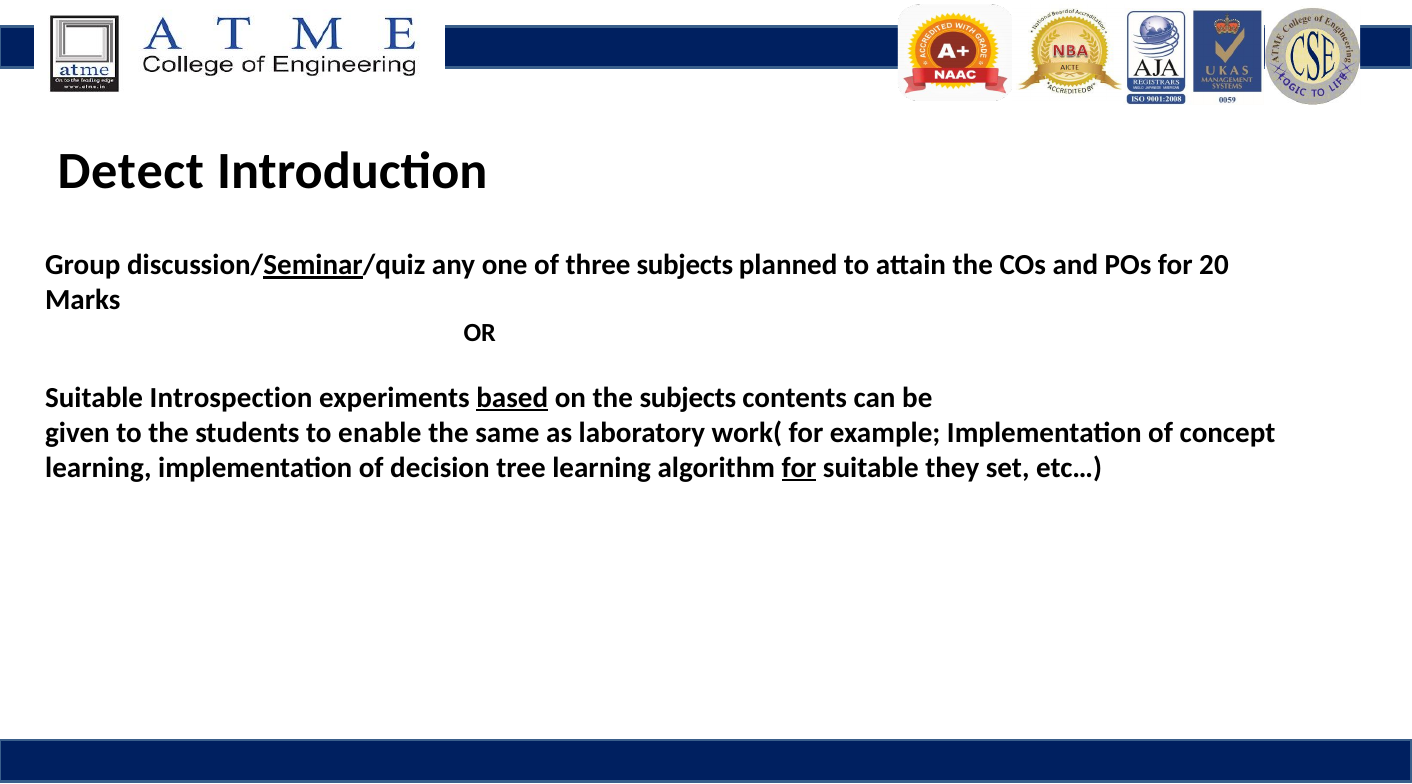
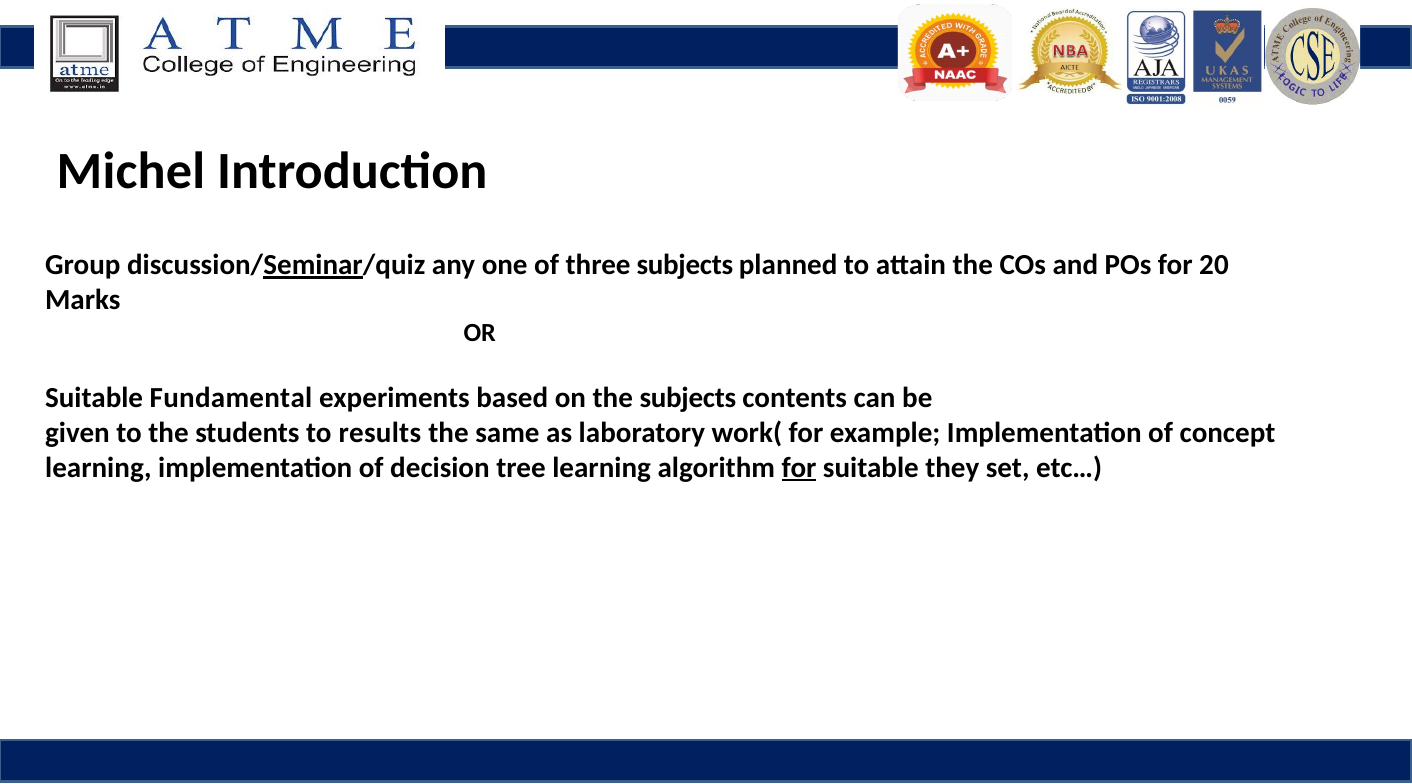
Detect: Detect -> Michel
Introspection: Introspection -> Fundamental
based underline: present -> none
enable: enable -> results
